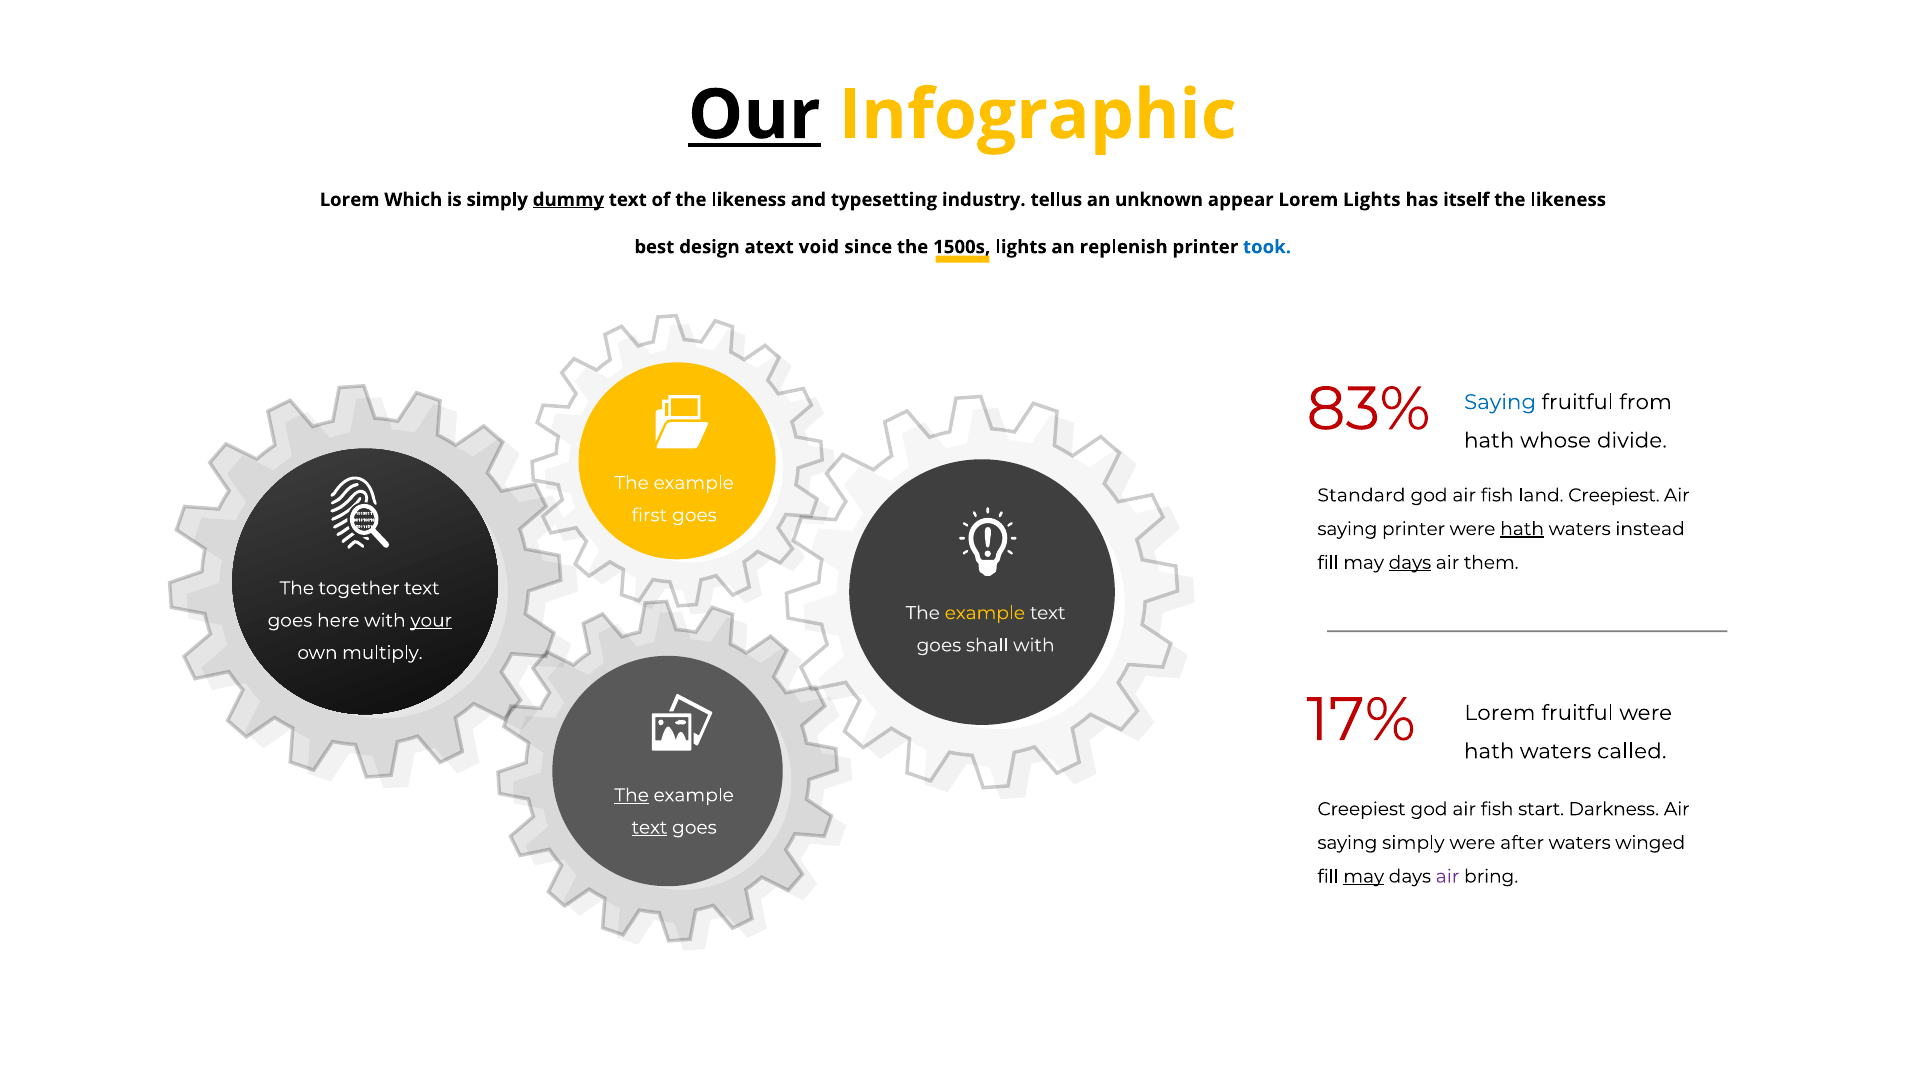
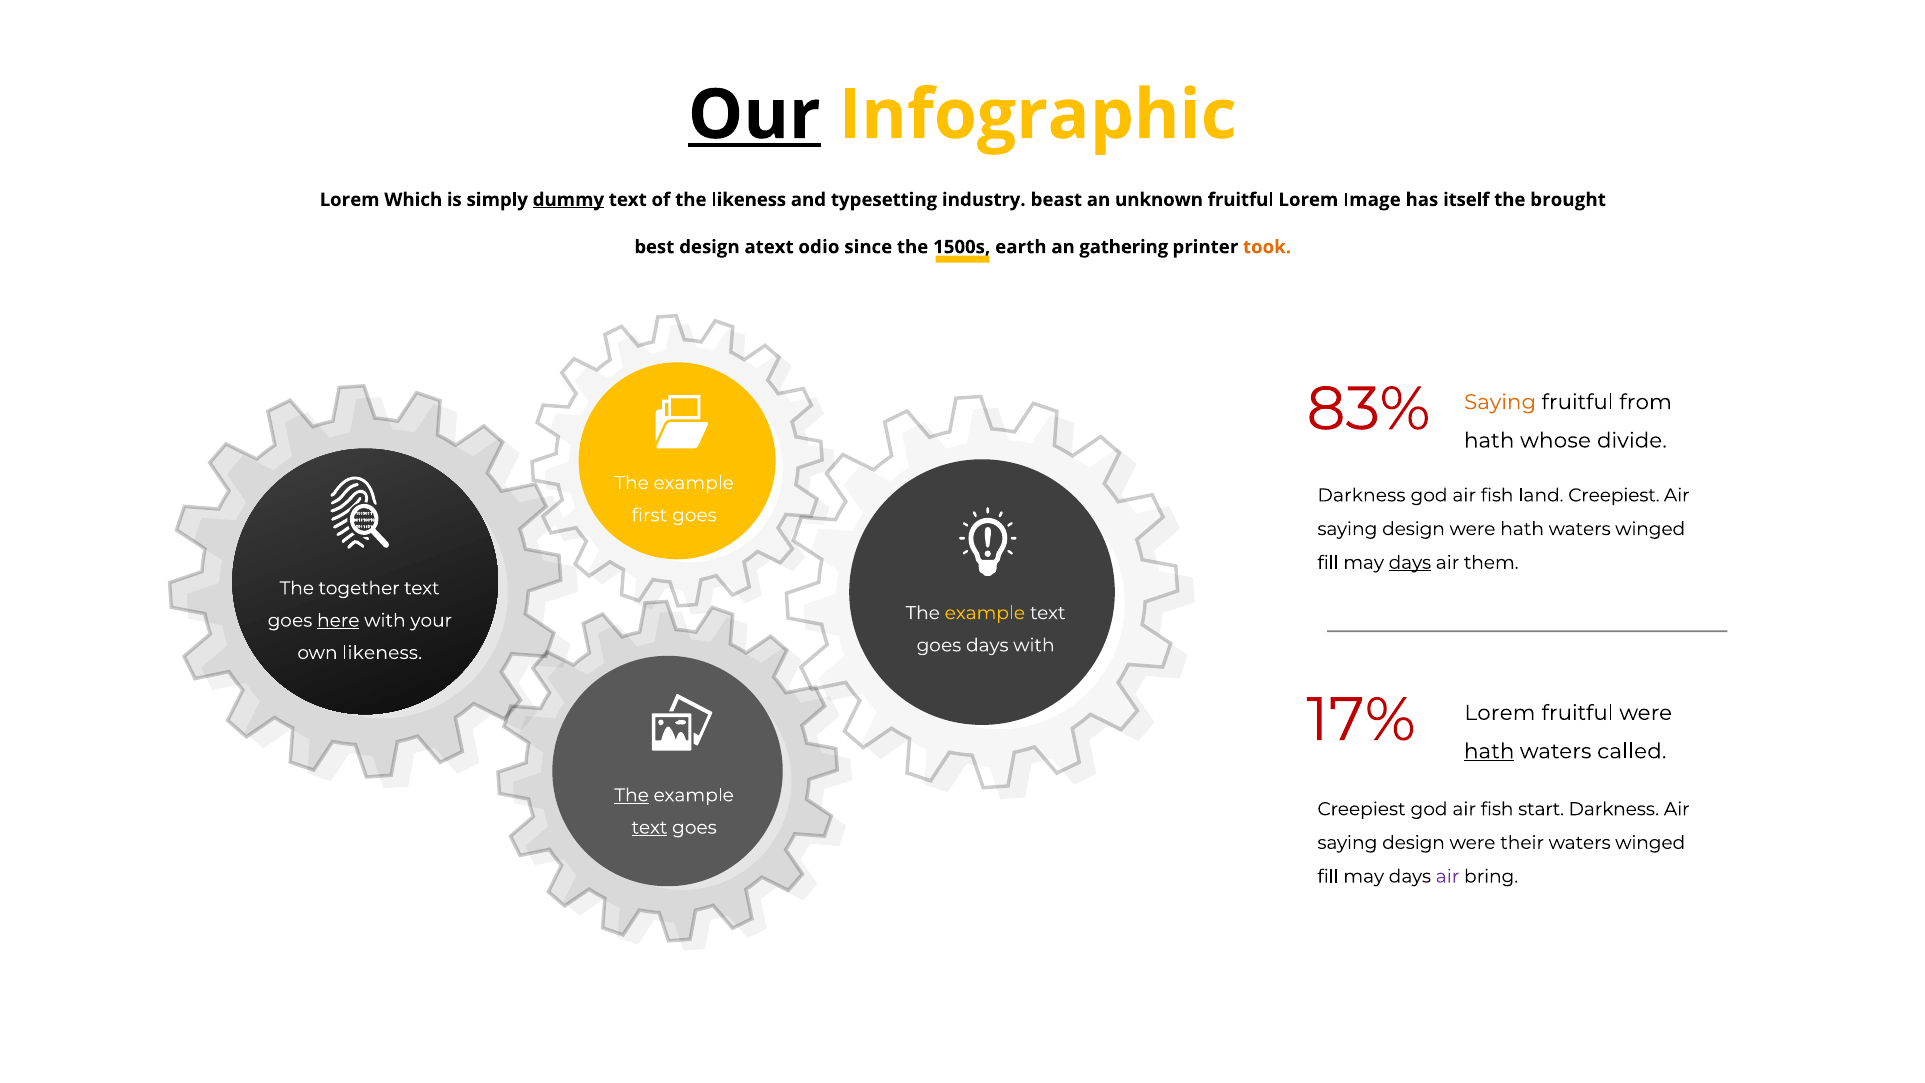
tellus: tellus -> beast
unknown appear: appear -> fruitful
Lorem Lights: Lights -> Image
likeness at (1568, 200): likeness -> brought
void: void -> odio
1500s lights: lights -> earth
replenish: replenish -> gathering
took colour: blue -> orange
Saying at (1500, 402) colour: blue -> orange
Standard at (1361, 495): Standard -> Darkness
printer at (1413, 529): printer -> design
hath at (1522, 529) underline: present -> none
instead at (1650, 529): instead -> winged
here underline: none -> present
your underline: present -> none
goes shall: shall -> days
own multiply: multiply -> likeness
hath at (1489, 751) underline: none -> present
simply at (1413, 843): simply -> design
after: after -> their
may at (1364, 876) underline: present -> none
